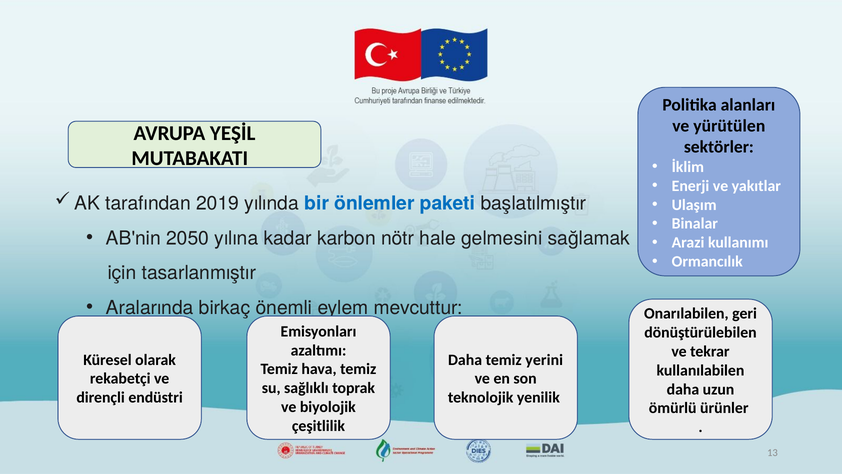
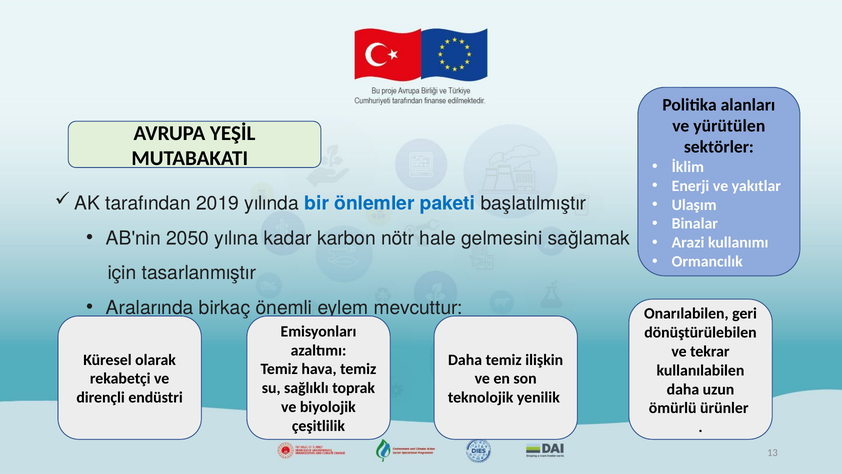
yerini: yerini -> ilişkin
